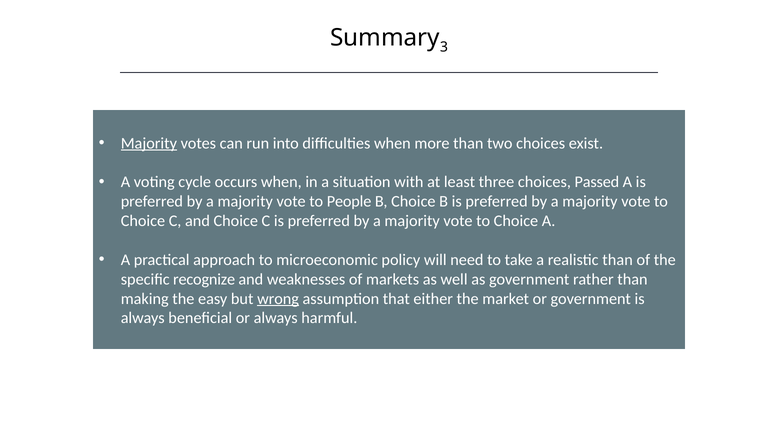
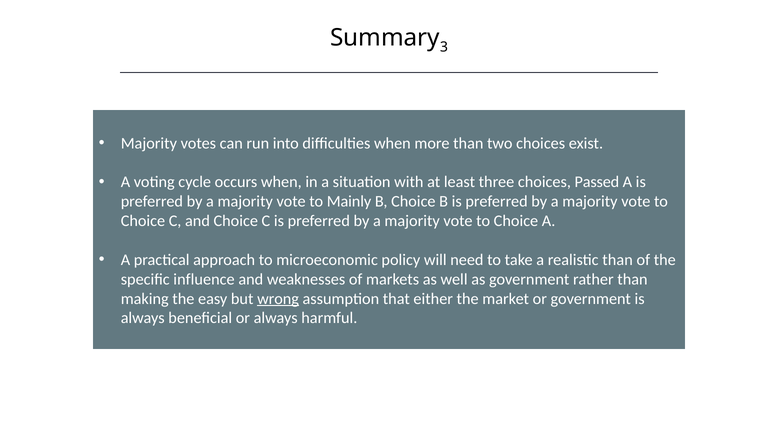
Majority at (149, 143) underline: present -> none
People: People -> Mainly
recognize: recognize -> influence
